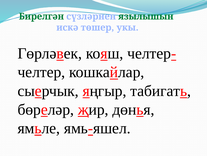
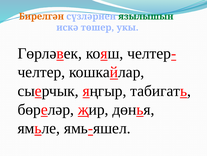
Бирелгән colour: green -> orange
